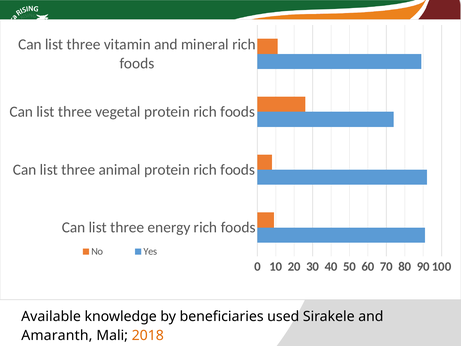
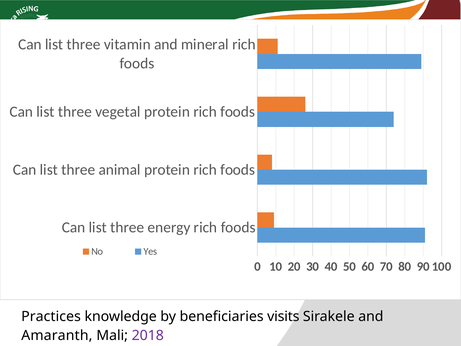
Available: Available -> Practices
used: used -> visits
2018 colour: orange -> purple
